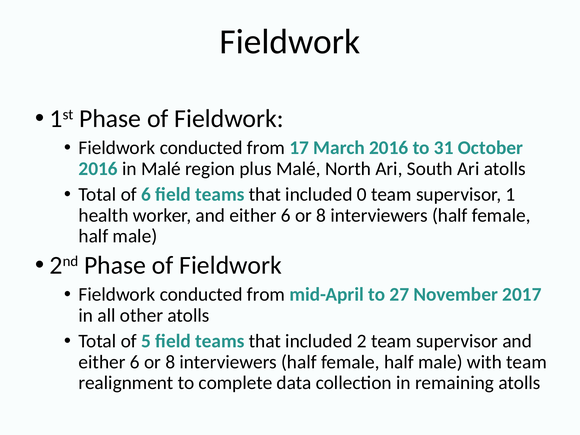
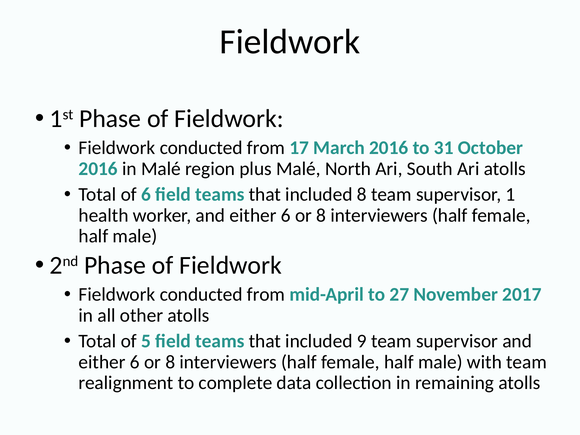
included 0: 0 -> 8
2: 2 -> 9
